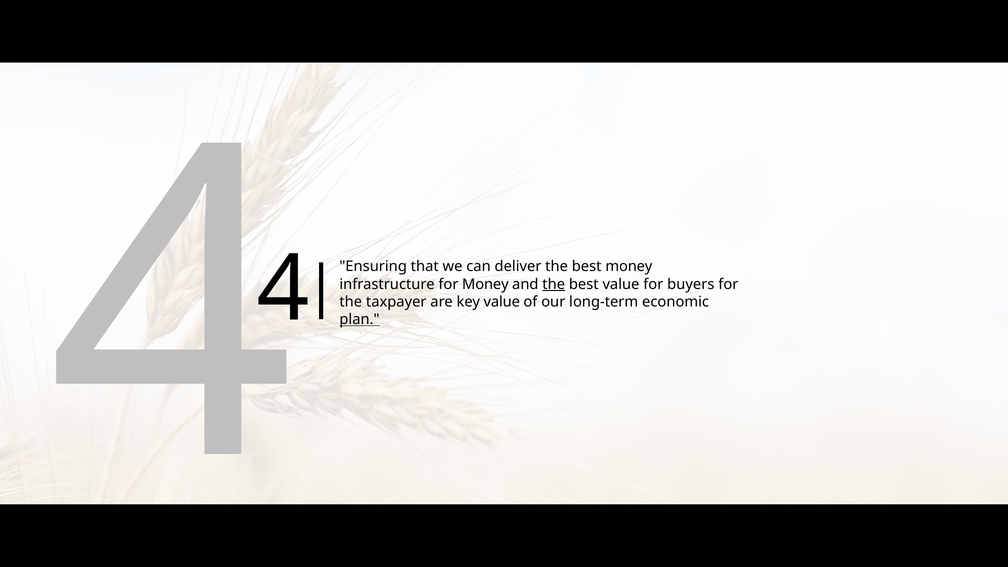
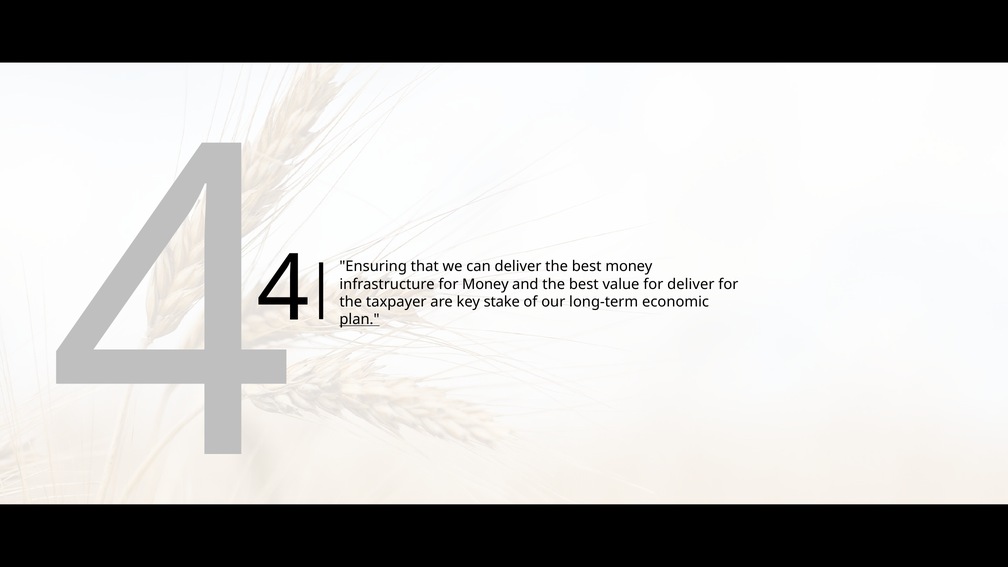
the at (554, 284) underline: present -> none
for buyers: buyers -> deliver
key value: value -> stake
